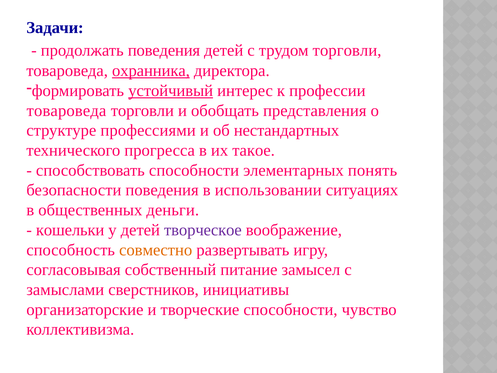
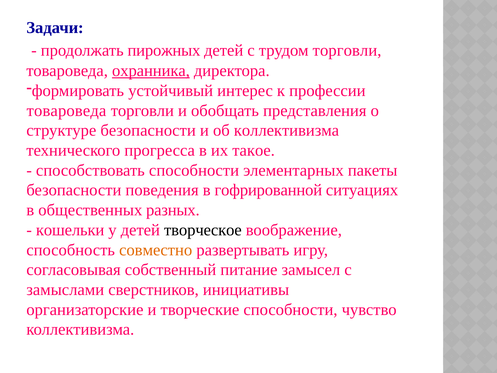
продолжать поведения: поведения -> пирожных
устойчивый underline: present -> none
структуре профессиями: профессиями -> безопасности
об нестандартных: нестандартных -> коллективизма
понять: понять -> пакеты
использовании: использовании -> гофрированной
деньги: деньги -> разных
творческое colour: purple -> black
